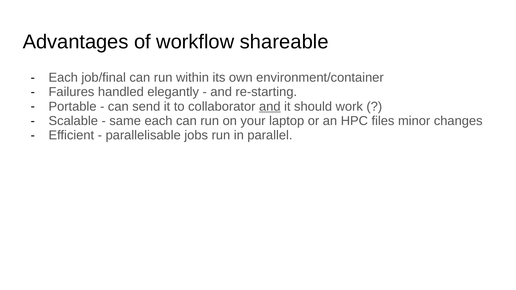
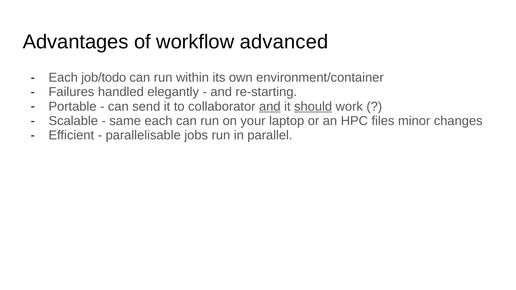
shareable: shareable -> advanced
job/final: job/final -> job/todo
should underline: none -> present
